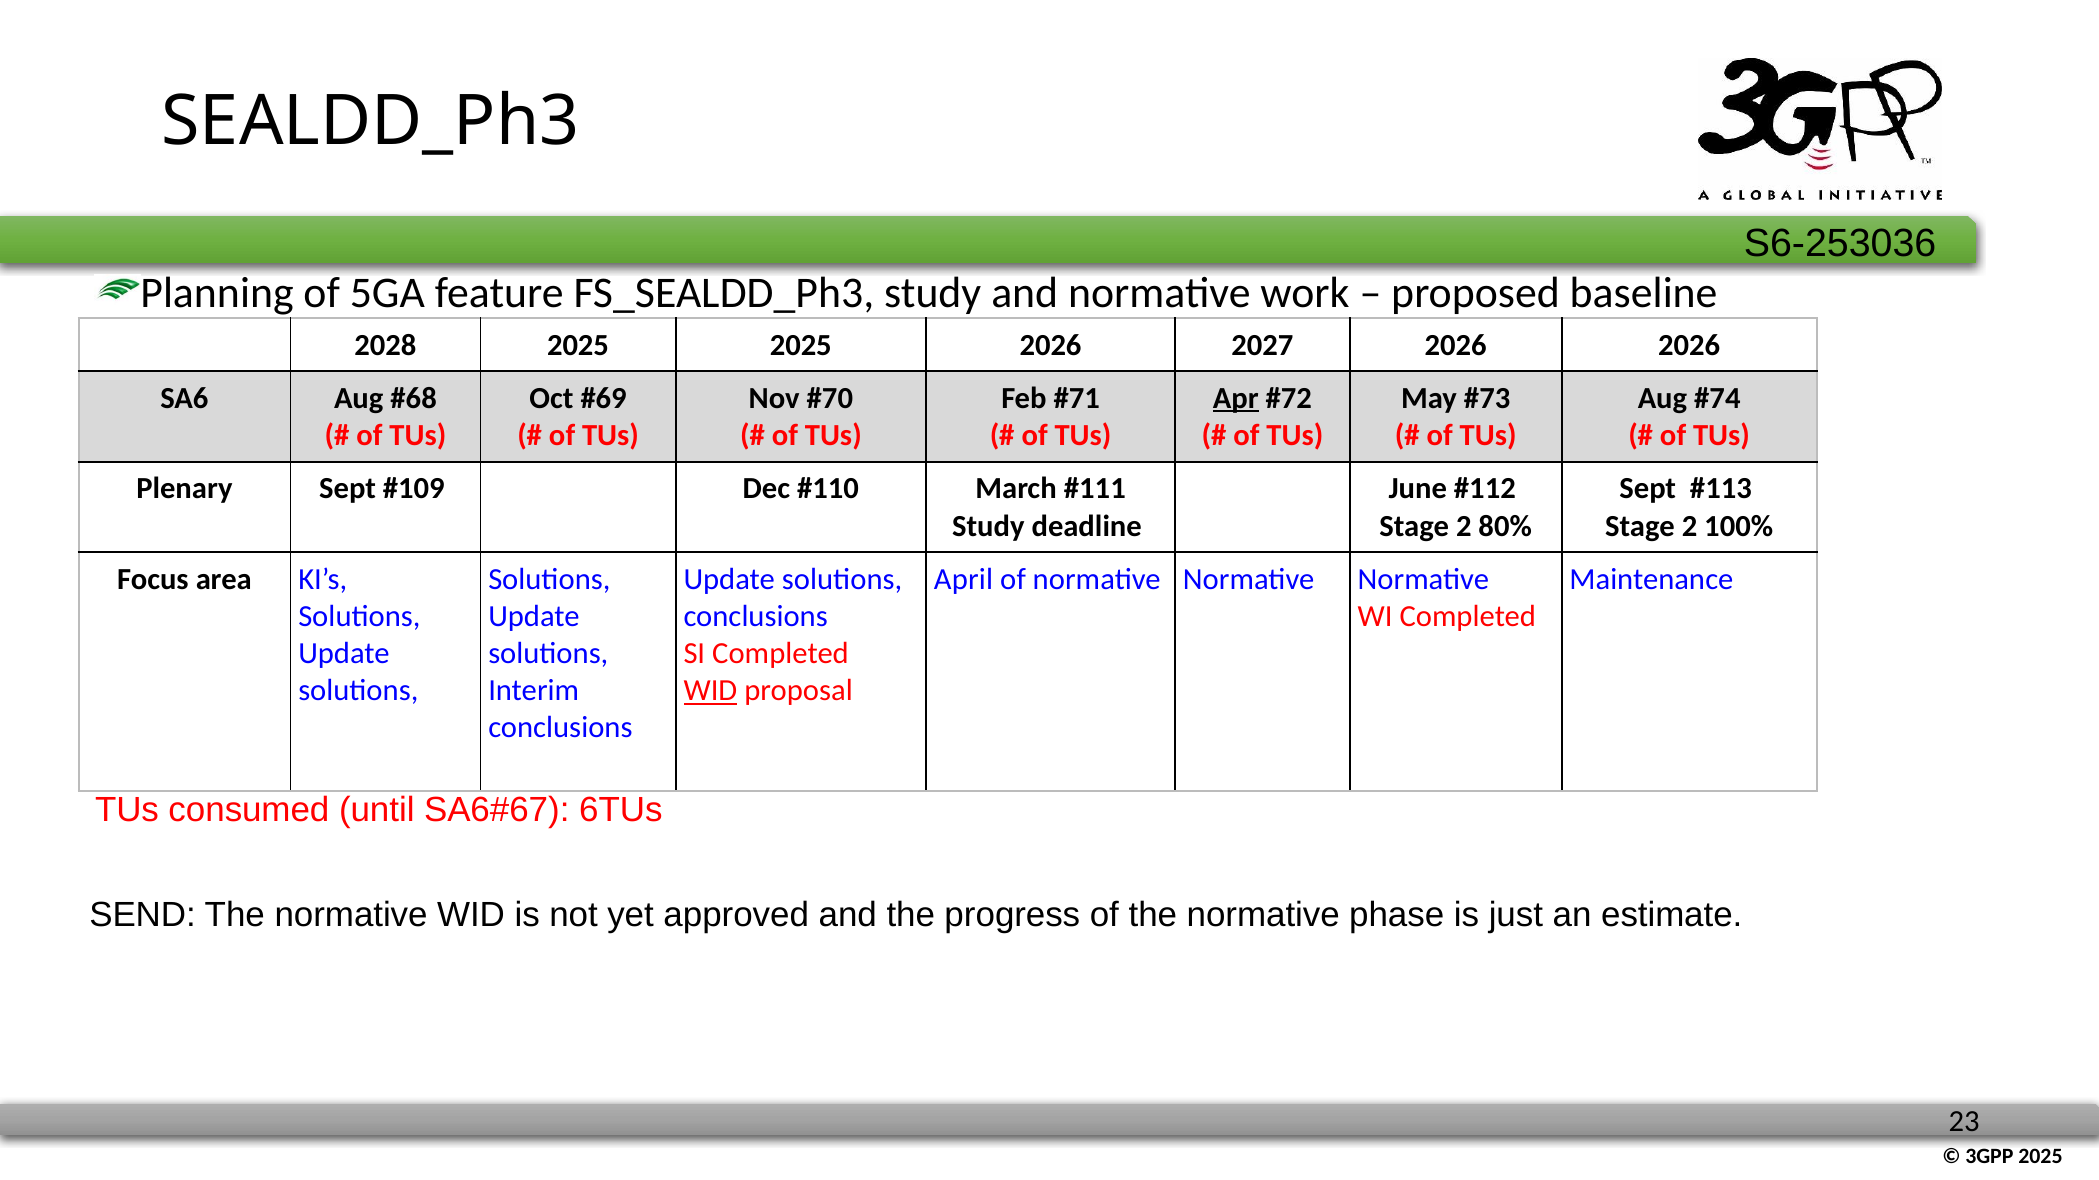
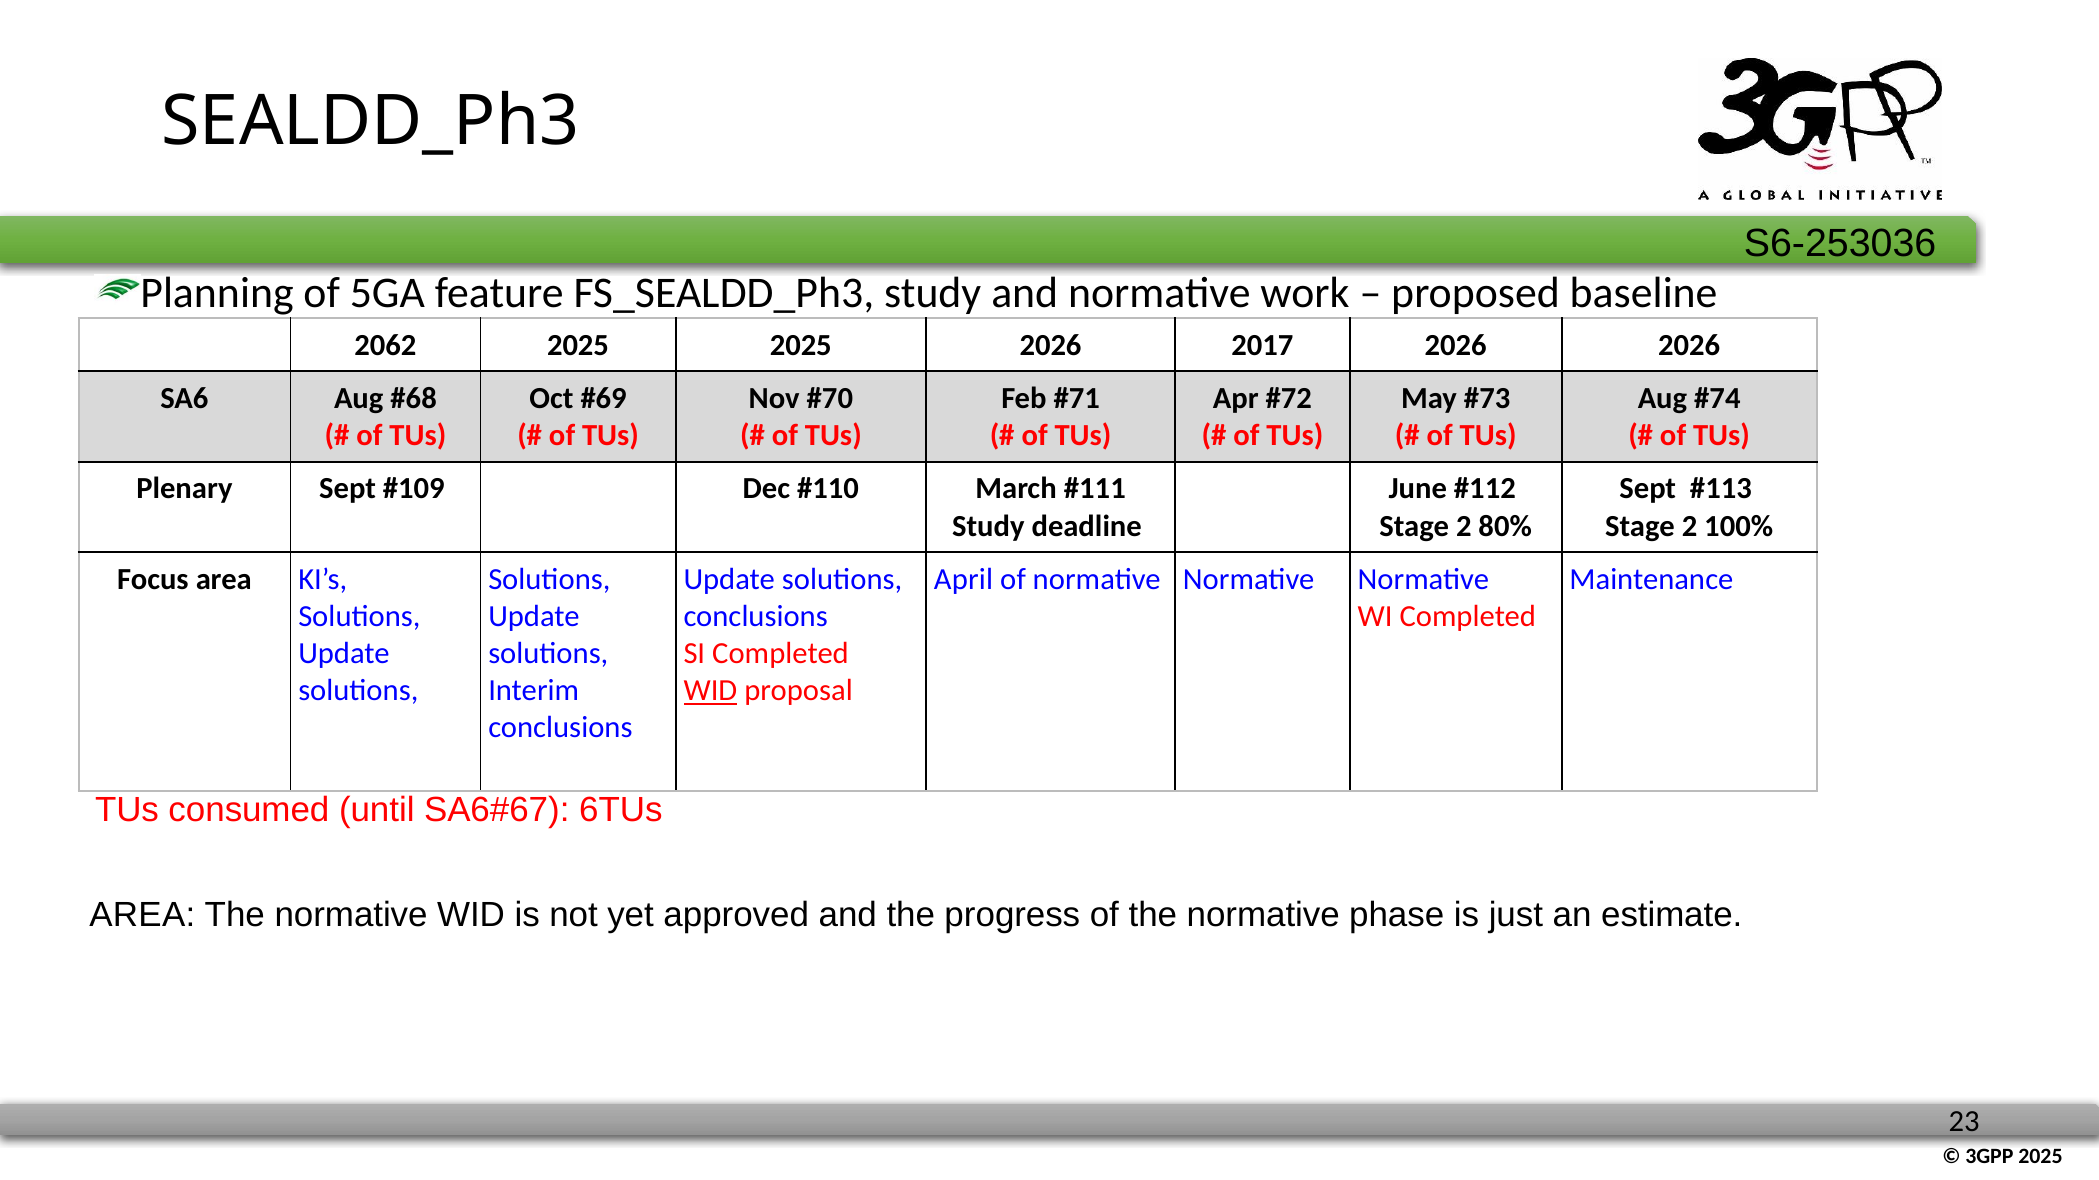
2028: 2028 -> 2062
2027: 2027 -> 2017
Apr underline: present -> none
SEND at (143, 916): SEND -> AREA
